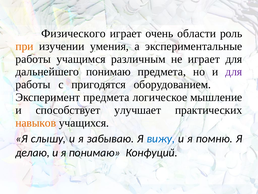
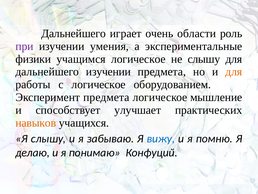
Физического at (73, 33): Физического -> Дальнейшего
при colour: orange -> purple
работы at (33, 59): работы -> физики
учащимся различным: различным -> логическое
не играет: играет -> слышу
дальнейшего понимаю: понимаю -> изучении
для at (234, 72) colour: purple -> orange
с пригодятся: пригодятся -> логическое
